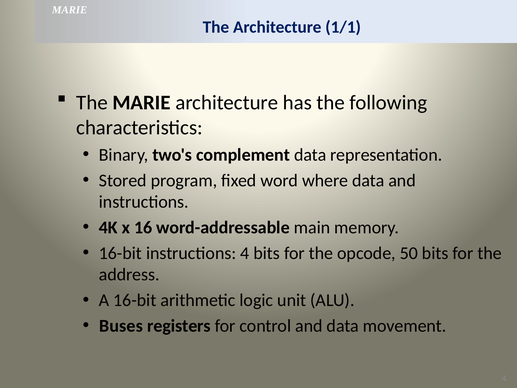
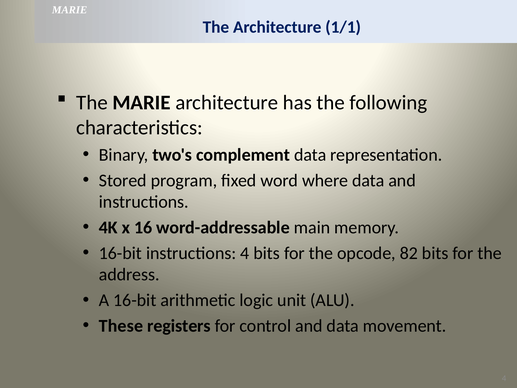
50: 50 -> 82
Buses: Buses -> These
